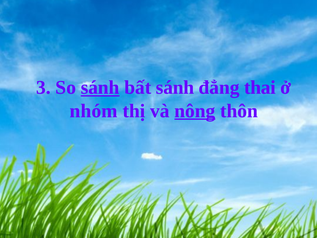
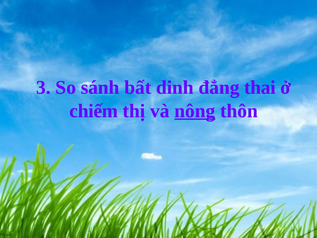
sánh at (100, 87) underline: present -> none
bất sánh: sánh -> dinh
nhóm: nhóm -> chiếm
